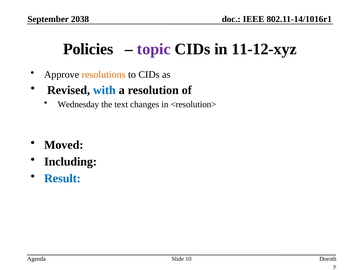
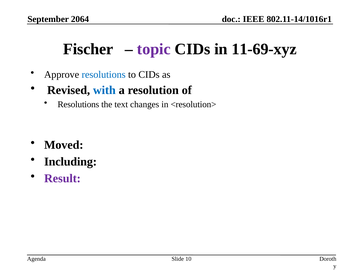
2038: 2038 -> 2064
Policies: Policies -> Fischer
11-12-xyz: 11-12-xyz -> 11-69-xyz
resolutions at (104, 75) colour: orange -> blue
Wednesday at (78, 104): Wednesday -> Resolutions
Result colour: blue -> purple
